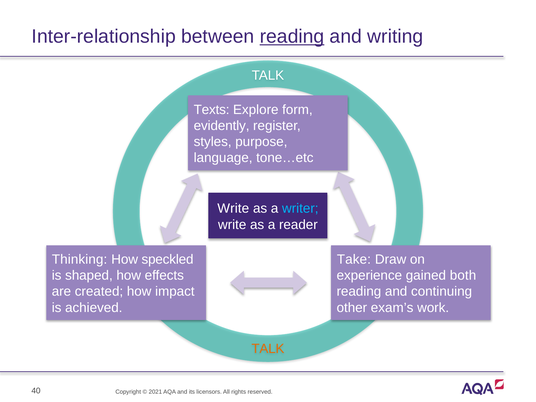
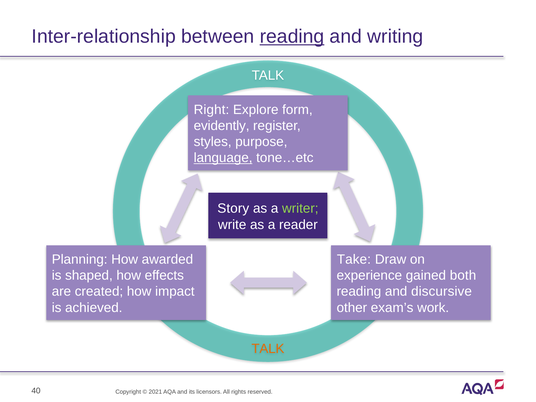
Texts: Texts -> Right
language underline: none -> present
Write at (233, 209): Write -> Story
writer colour: light blue -> light green
Thinking: Thinking -> Planning
speckled: speckled -> awarded
continuing: continuing -> discursive
